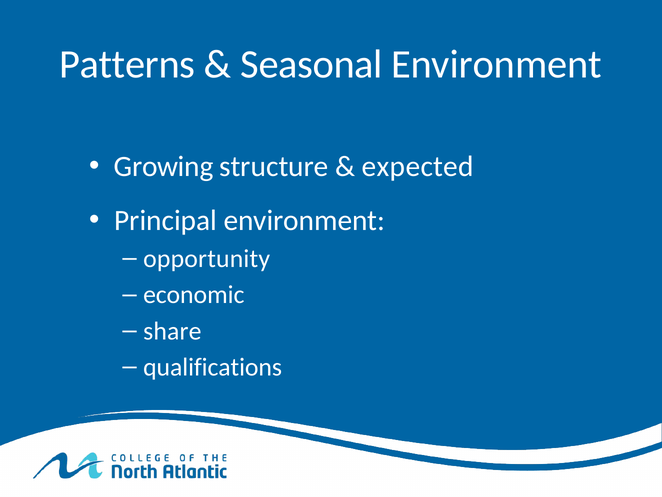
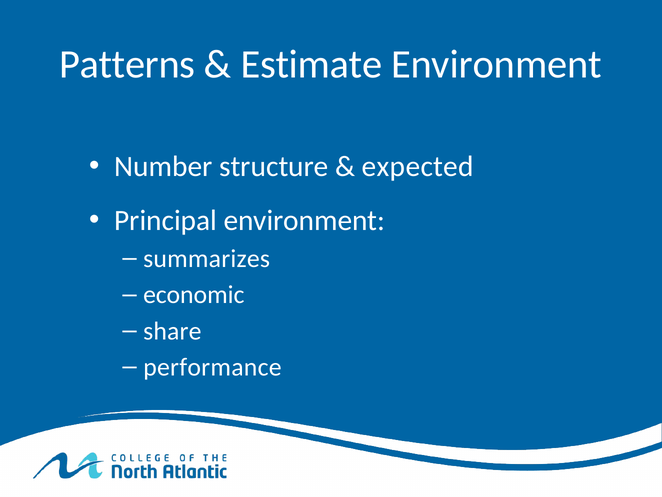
Seasonal: Seasonal -> Estimate
Growing: Growing -> Number
opportunity: opportunity -> summarizes
qualifications: qualifications -> performance
